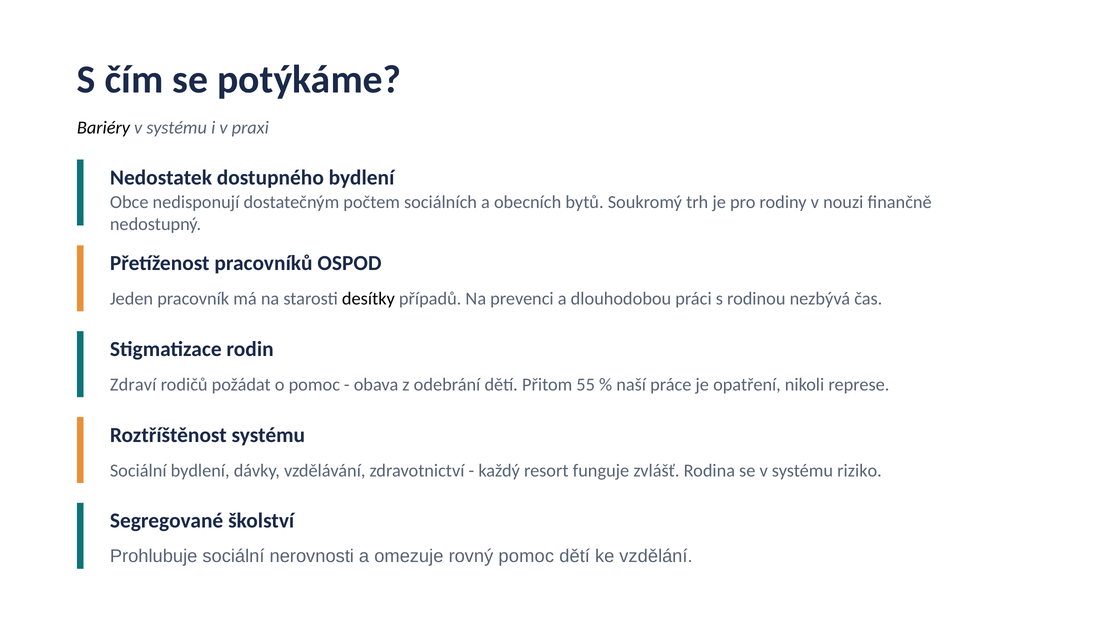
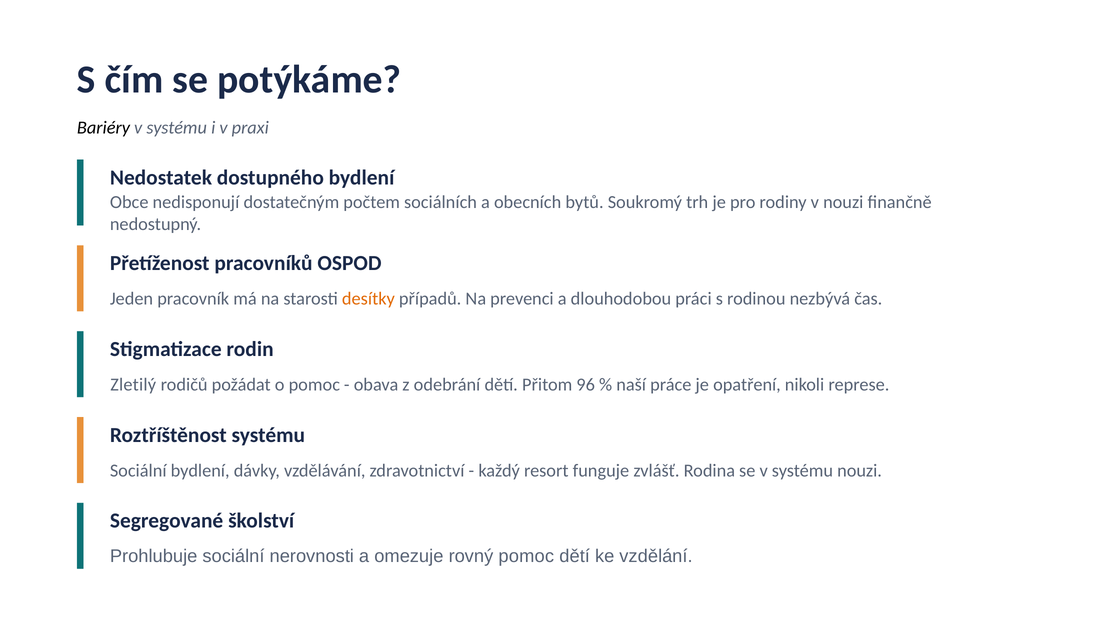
desítky colour: black -> orange
Zdraví: Zdraví -> Zletilý
55: 55 -> 96
systému riziko: riziko -> nouzi
